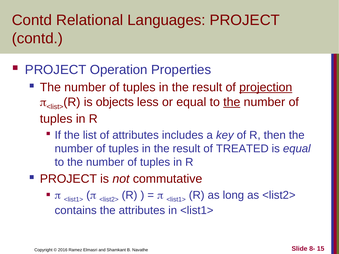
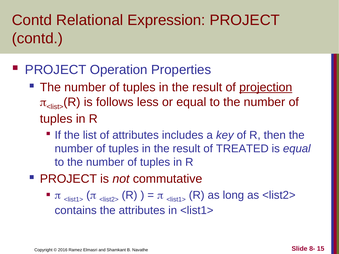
Languages: Languages -> Expression
objects: objects -> follows
the at (232, 102) underline: present -> none
